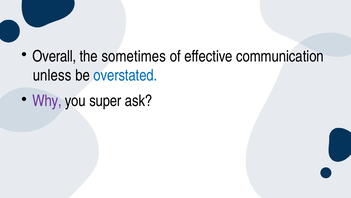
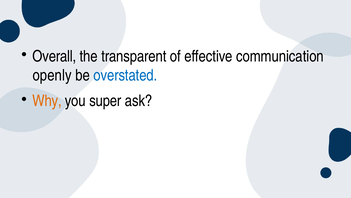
sometimes: sometimes -> transparent
unless: unless -> openly
Why colour: purple -> orange
